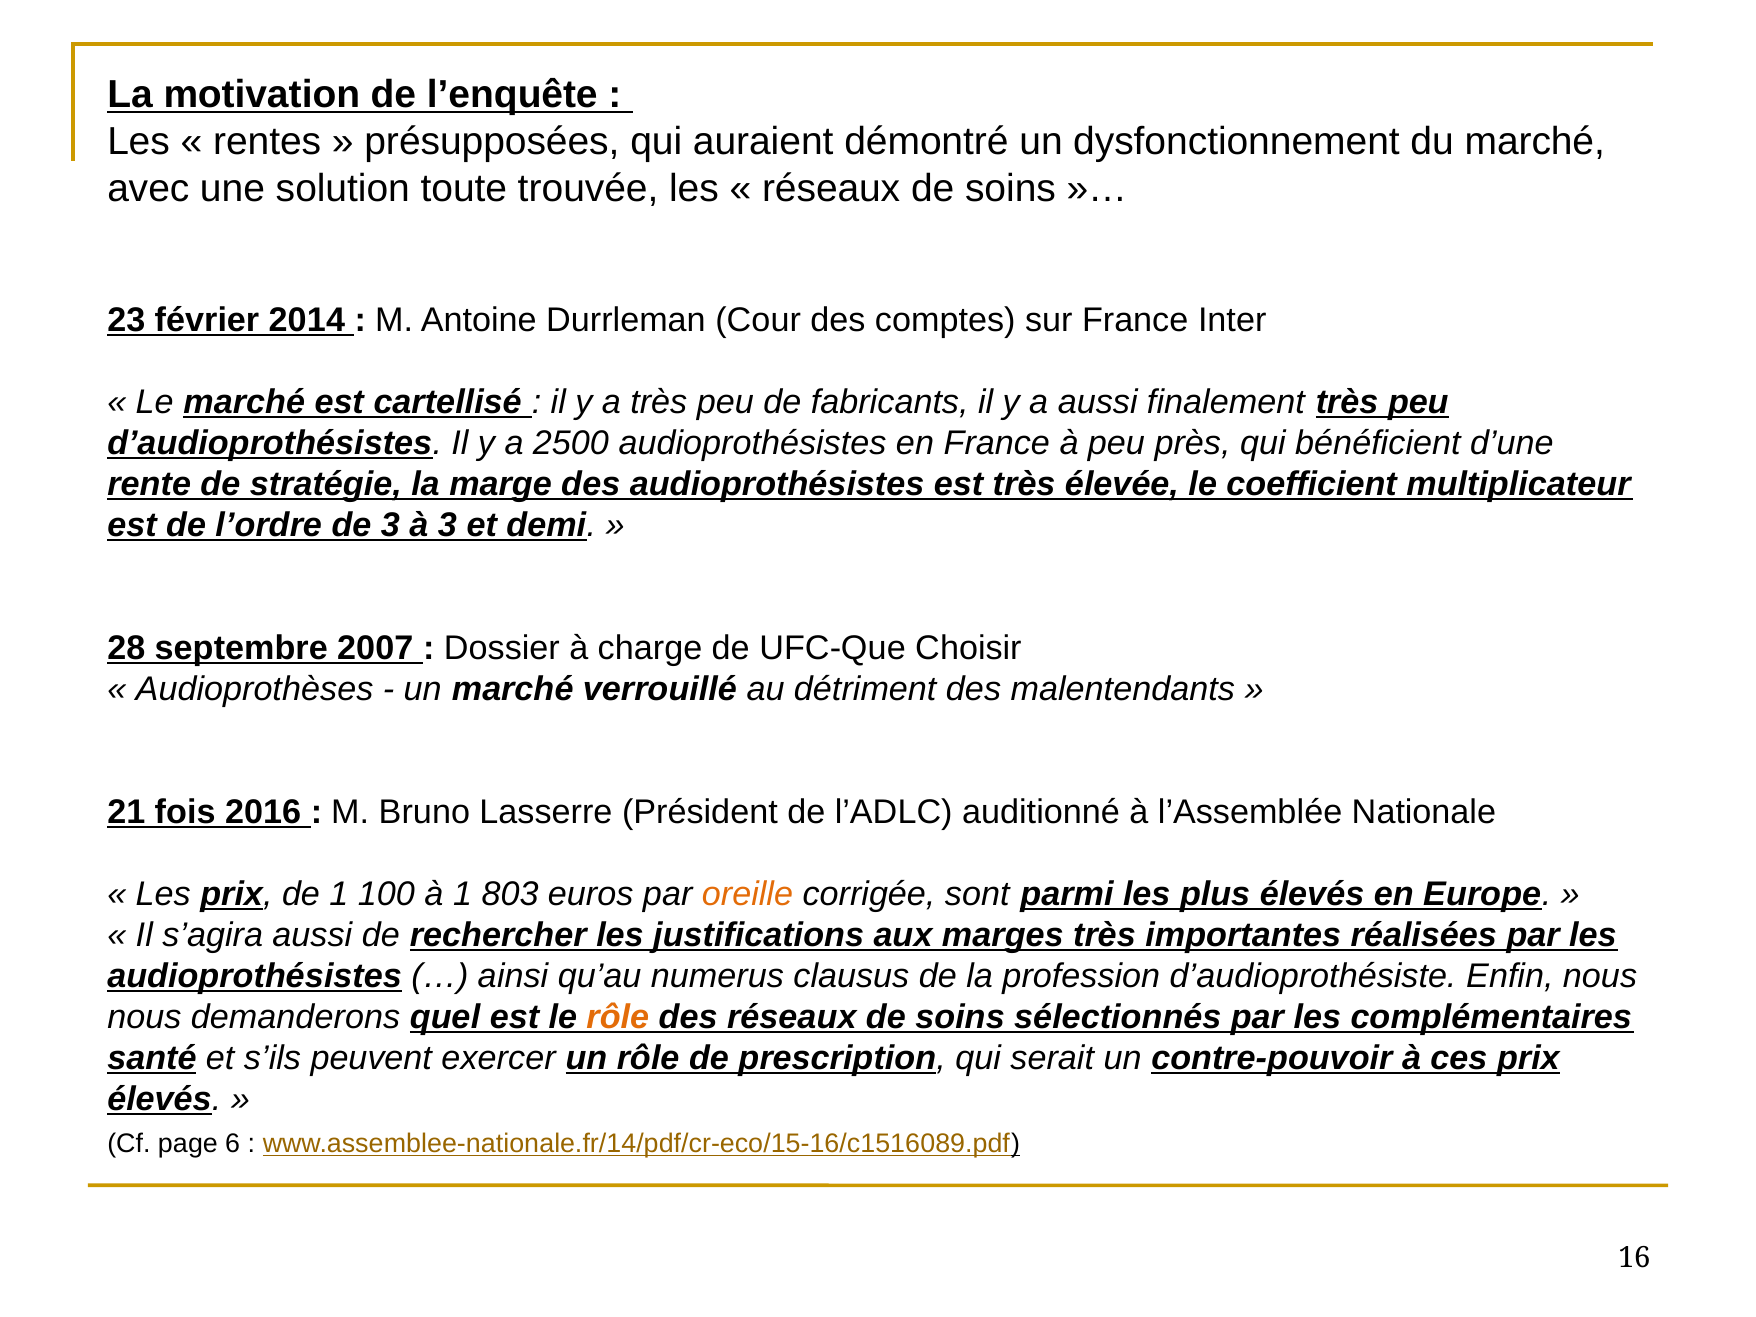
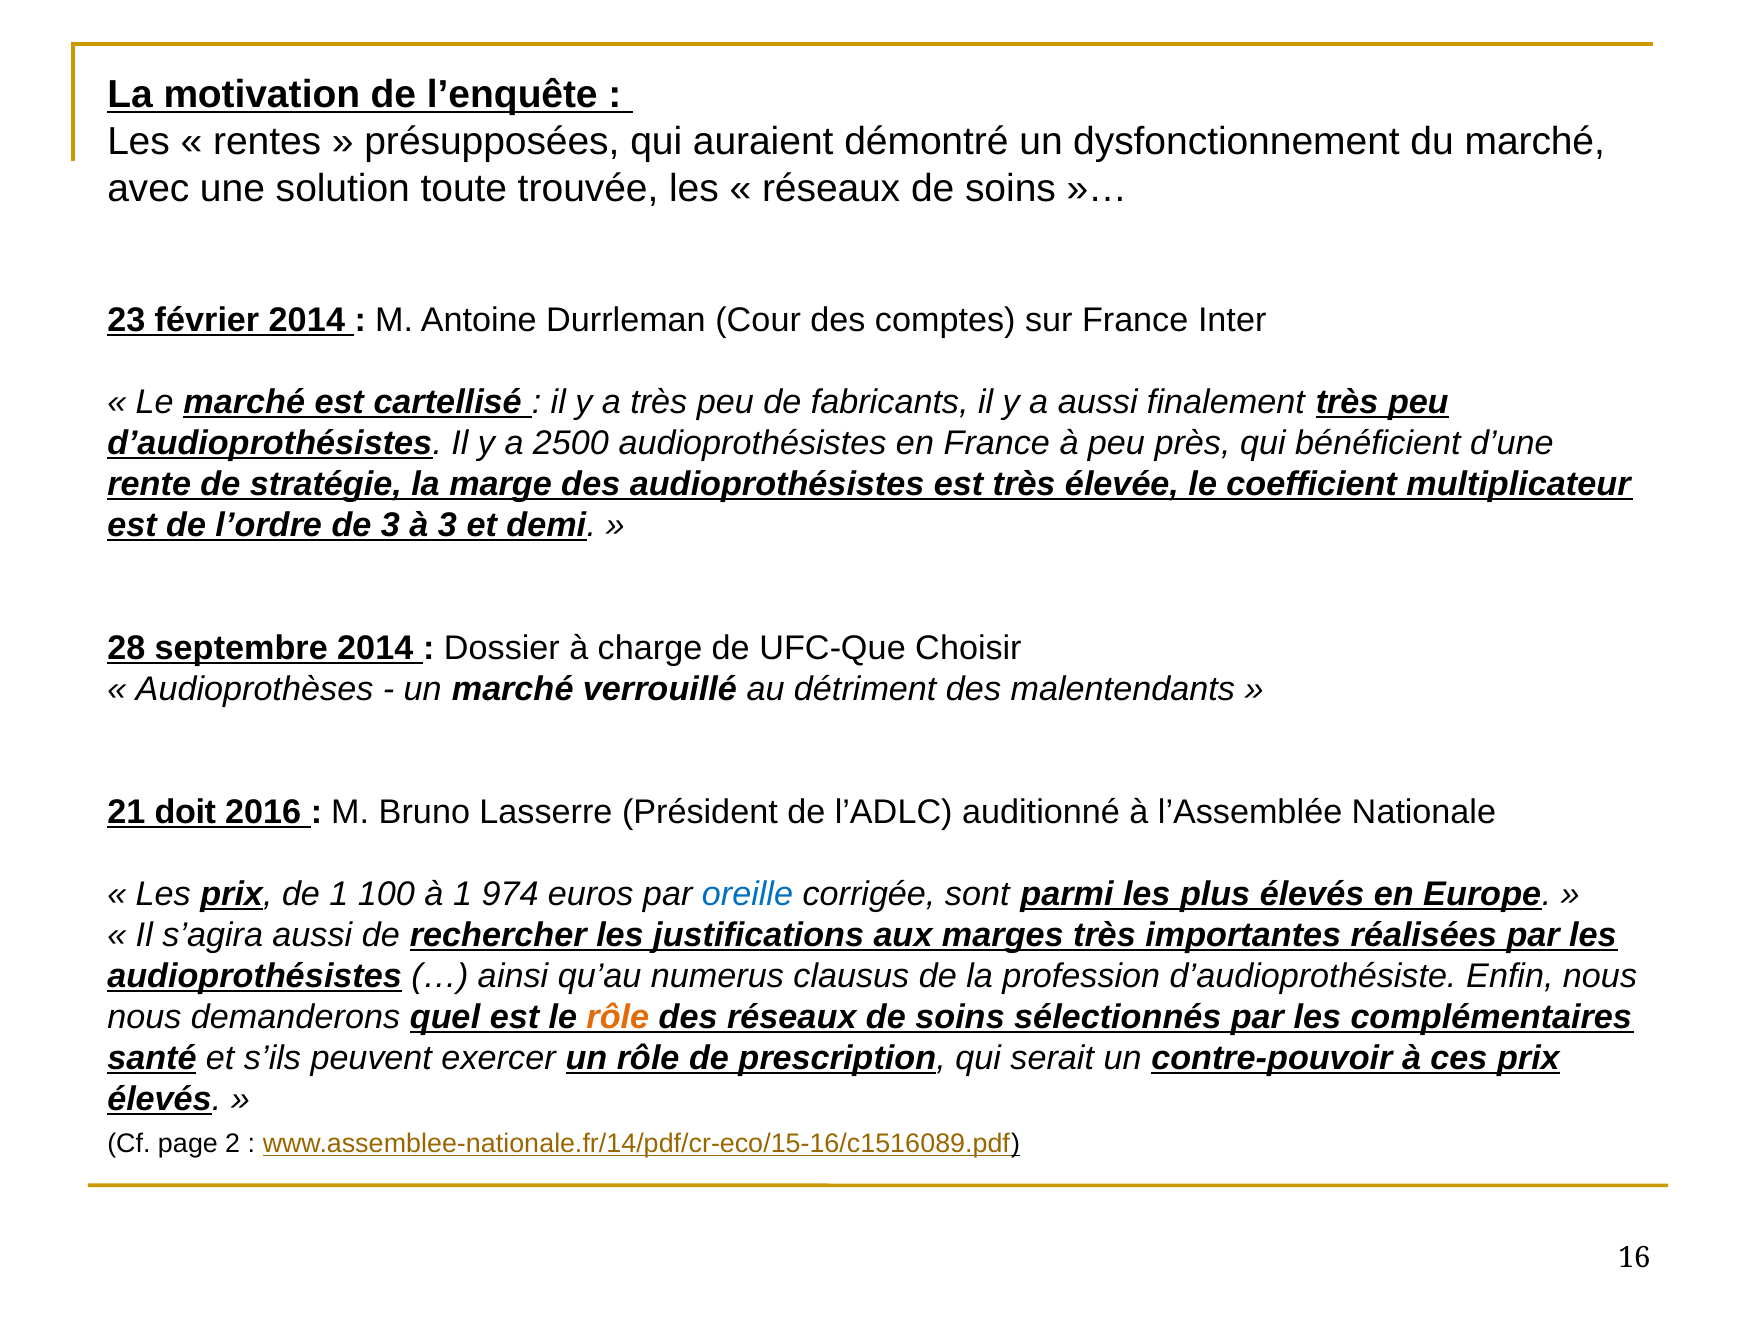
septembre 2007: 2007 -> 2014
fois: fois -> doit
803: 803 -> 974
oreille colour: orange -> blue
6: 6 -> 2
